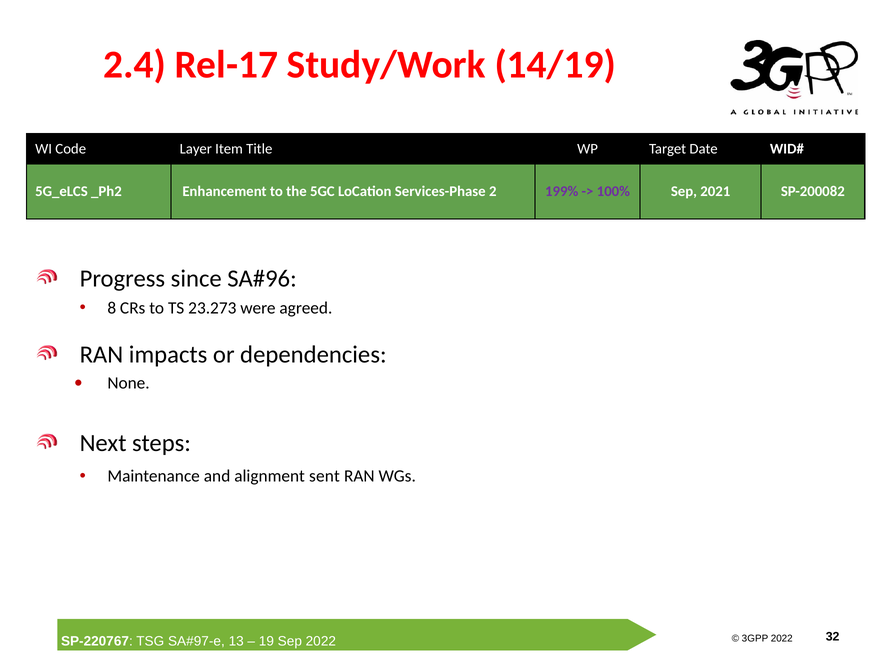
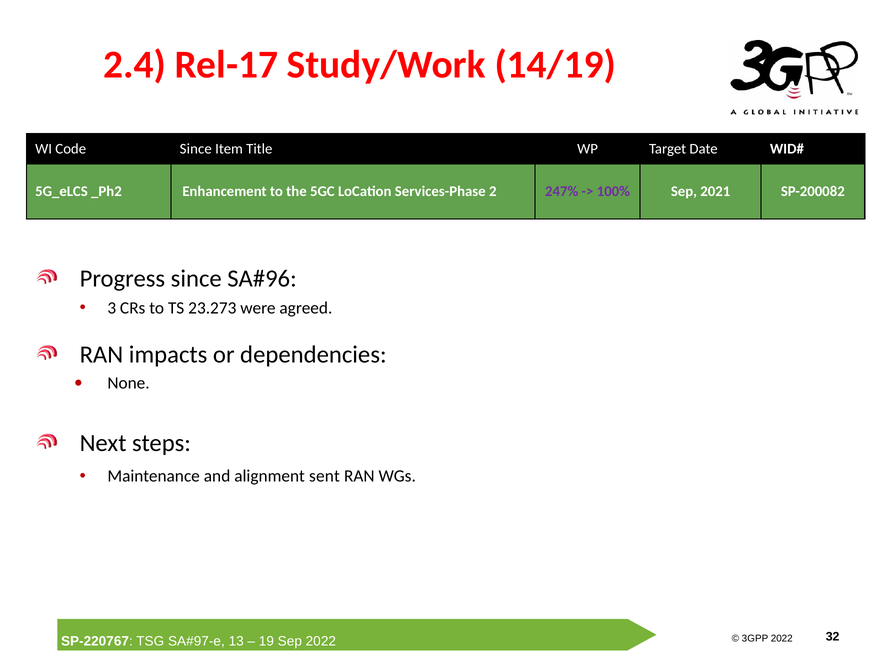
Code Layer: Layer -> Since
199%: 199% -> 247%
8: 8 -> 3
